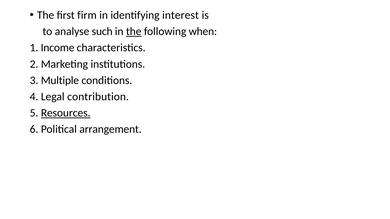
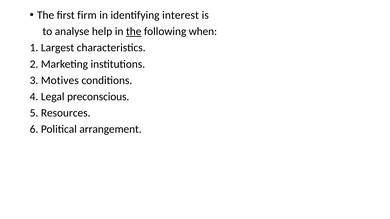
such: such -> help
Income: Income -> Largest
Multiple: Multiple -> Motives
contribution: contribution -> preconscious
Resources underline: present -> none
